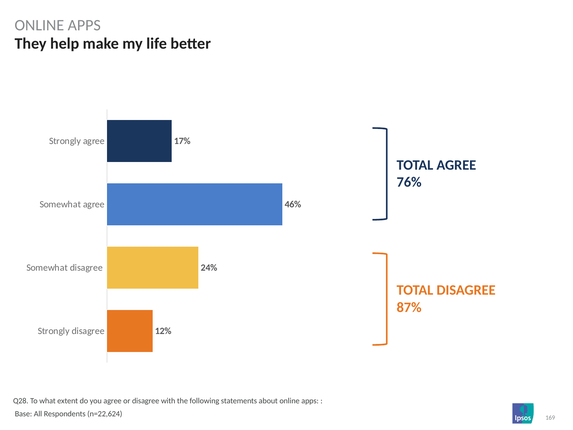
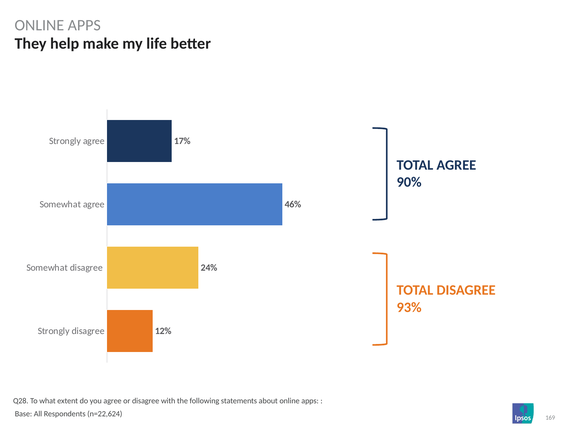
76%: 76% -> 90%
87%: 87% -> 93%
